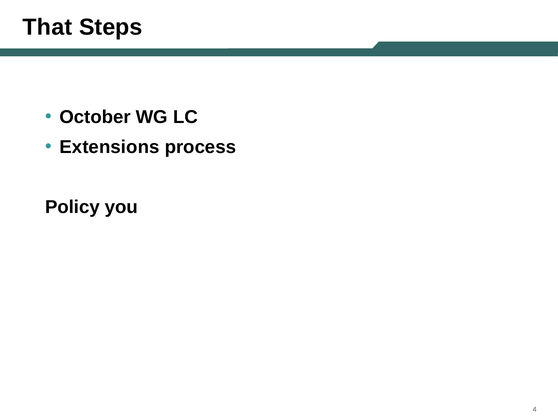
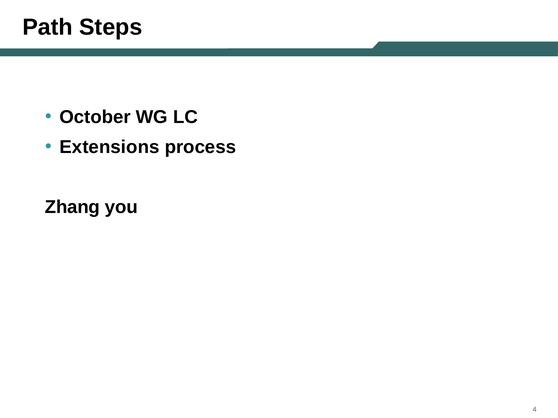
That: That -> Path
Policy: Policy -> Zhang
